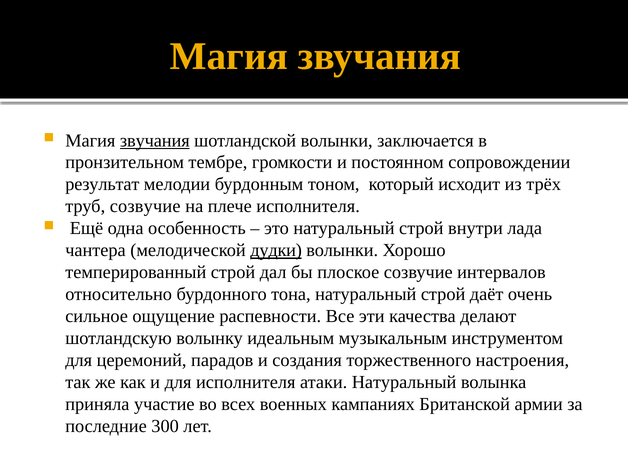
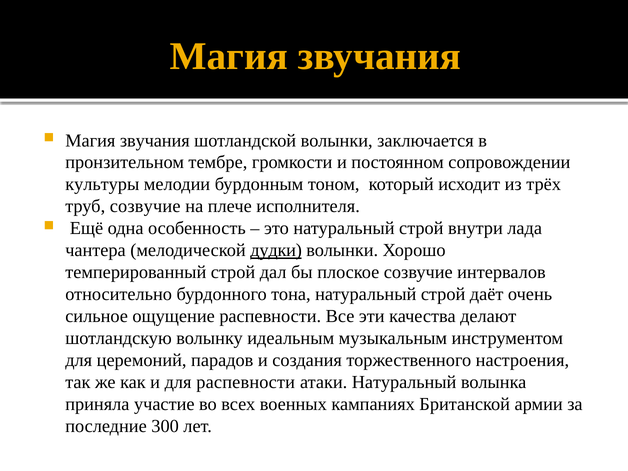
звучания at (155, 140) underline: present -> none
результат: результат -> культуры
для исполнителя: исполнителя -> распевности
